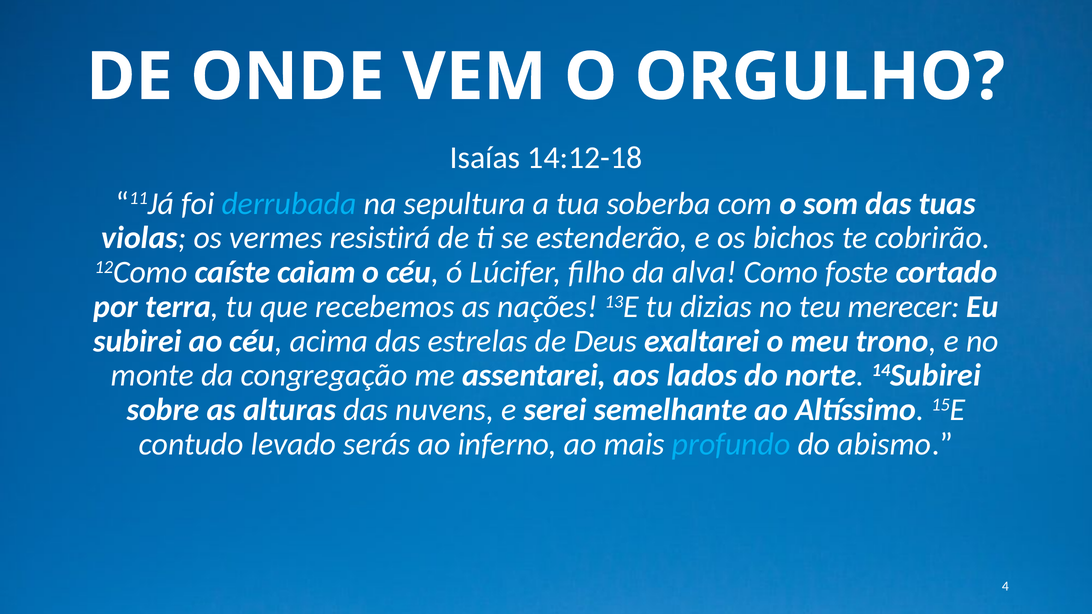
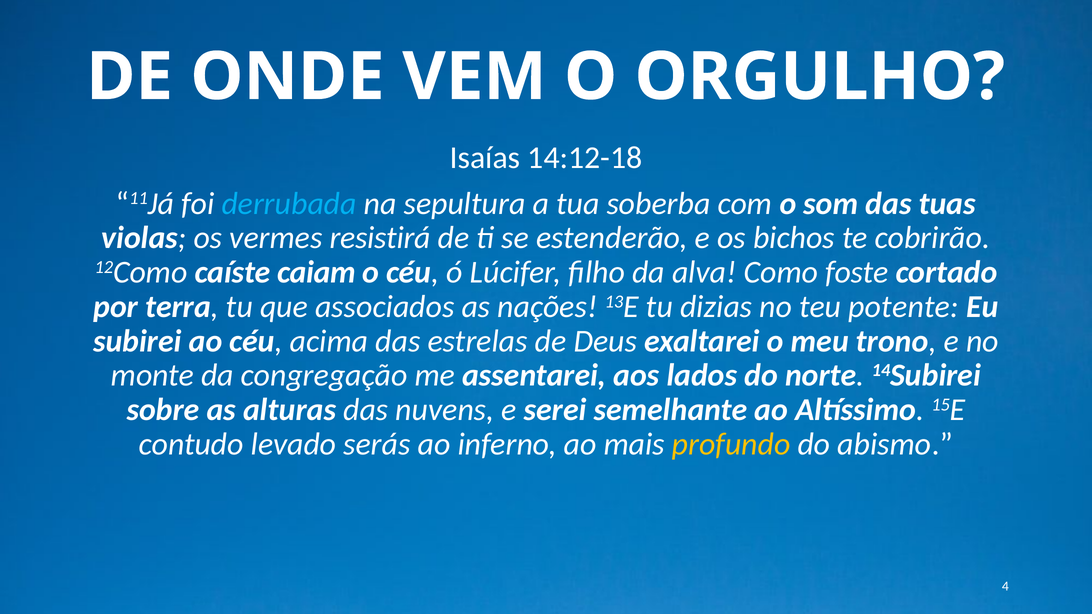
recebemos: recebemos -> associados
merecer: merecer -> potente
profundo colour: light blue -> yellow
